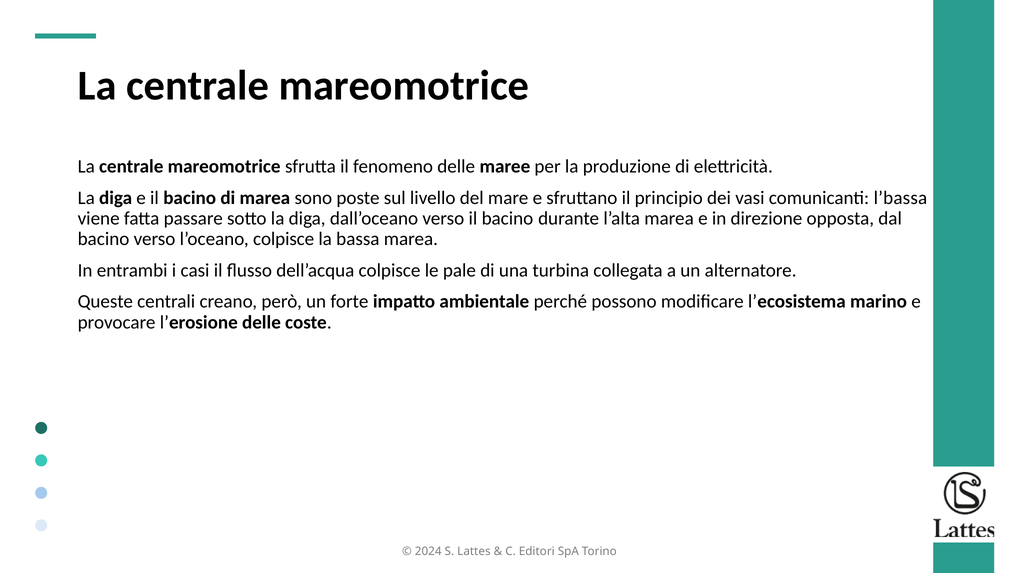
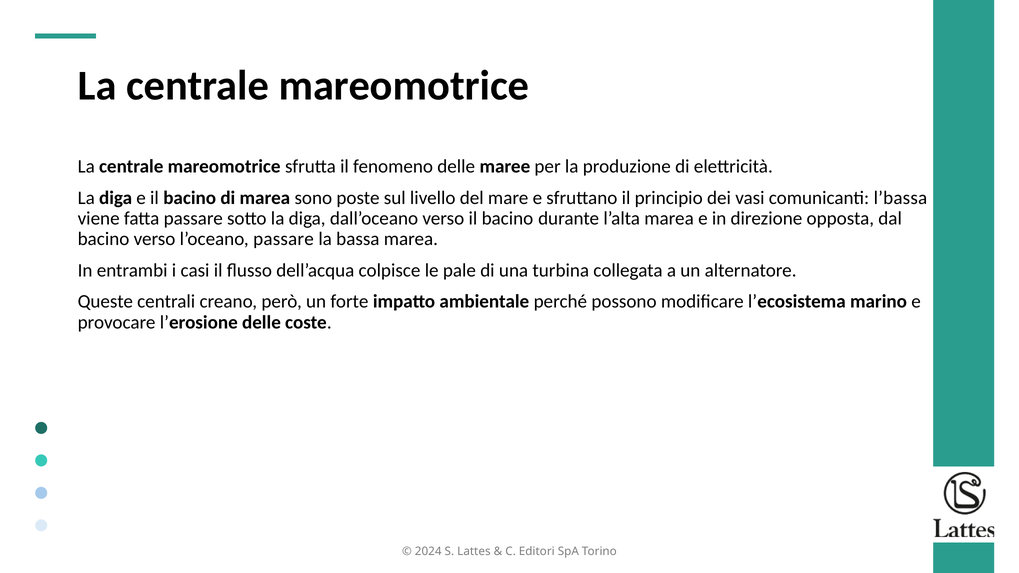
l’oceano colpisce: colpisce -> passare
